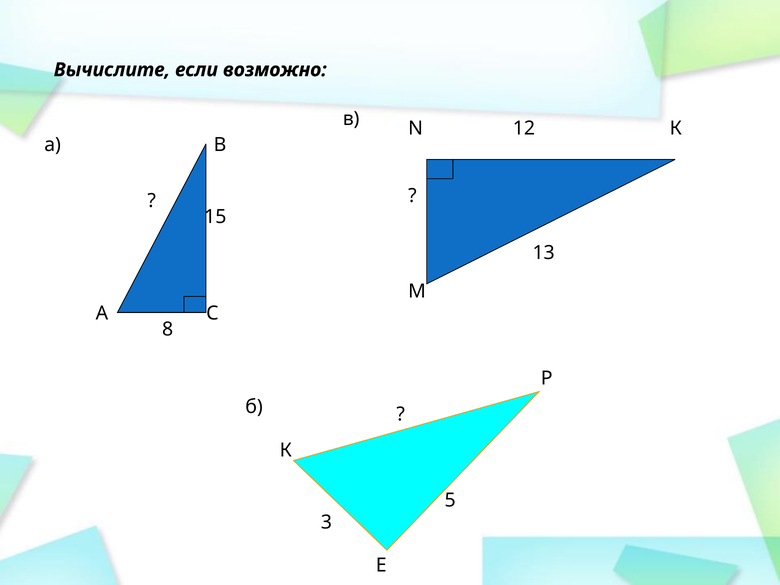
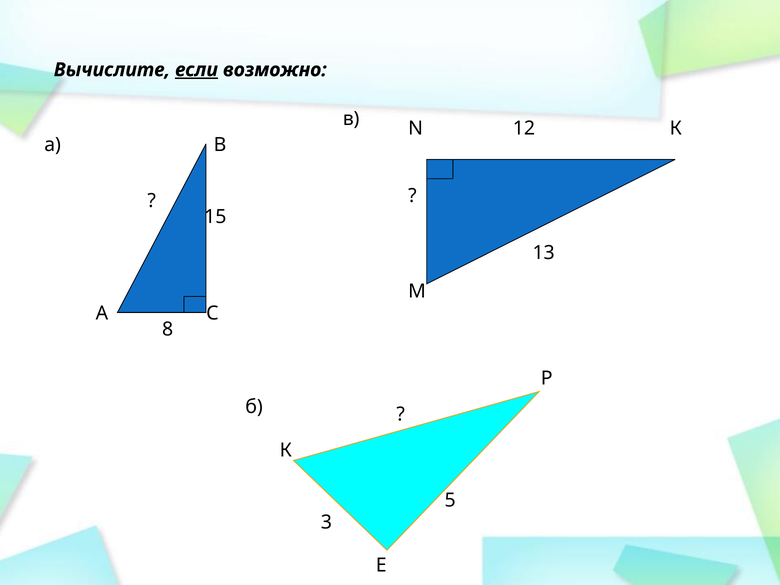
если underline: none -> present
